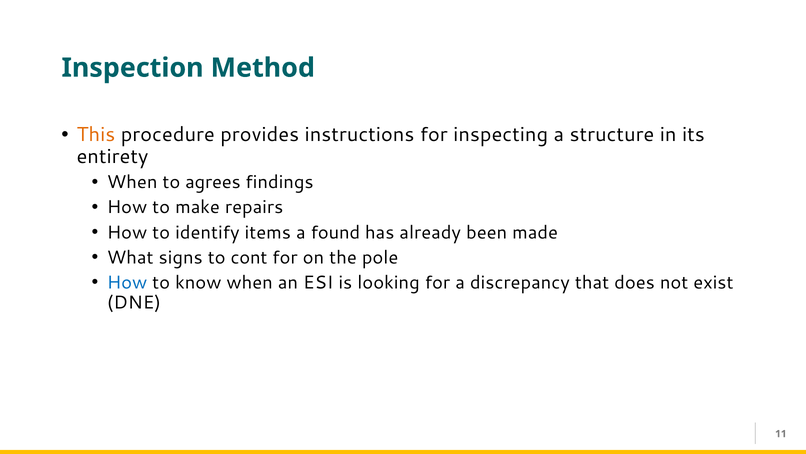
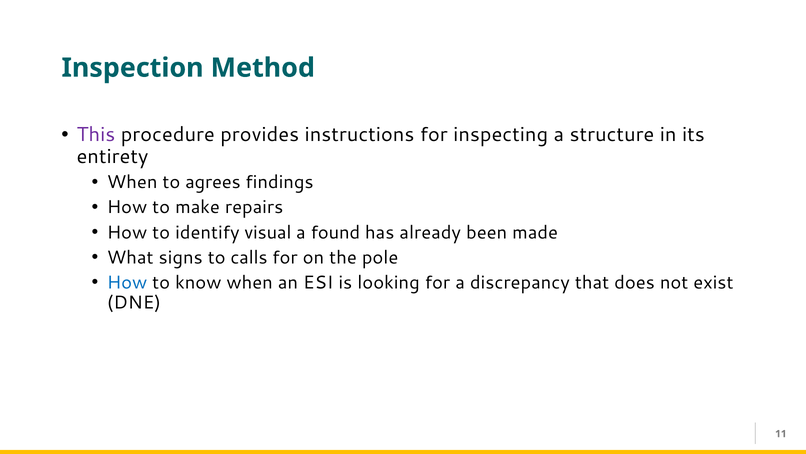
This colour: orange -> purple
items: items -> visual
cont: cont -> calls
